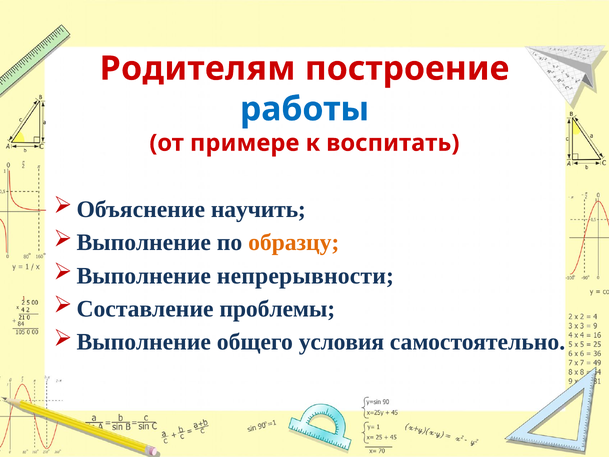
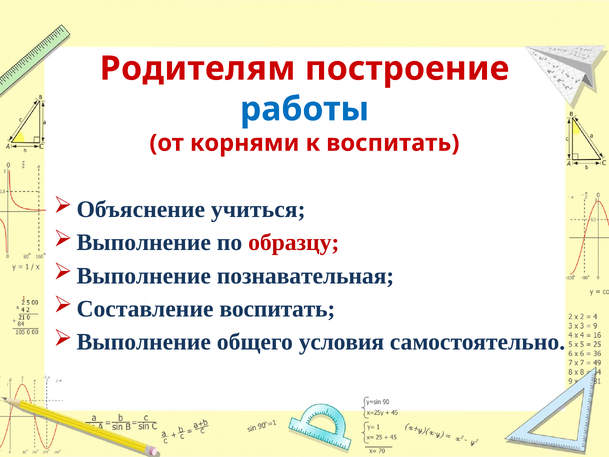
примере: примере -> корнями
научить: научить -> учиться
образцу colour: orange -> red
непрерывности: непрерывности -> познавательная
проблемы at (277, 309): проблемы -> воспитать
